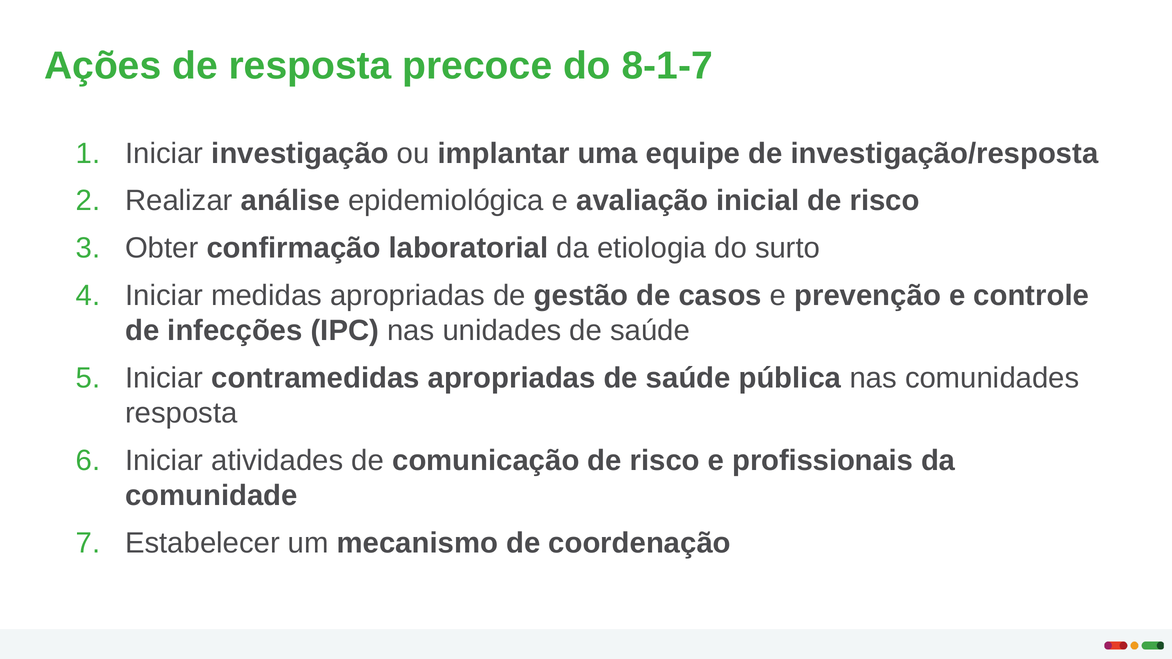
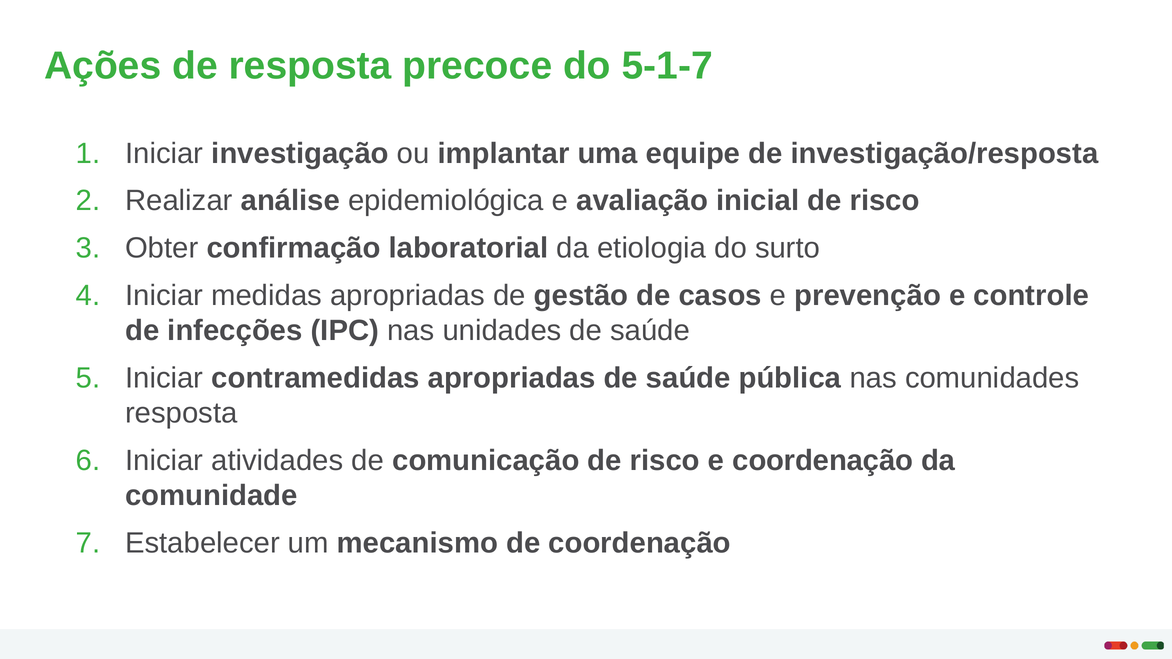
8-1-7: 8-1-7 -> 5-1-7
e profissionais: profissionais -> coordenação
